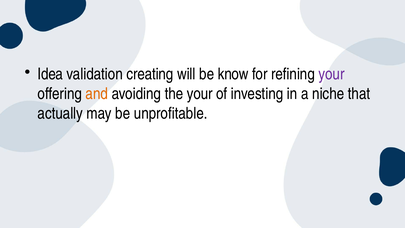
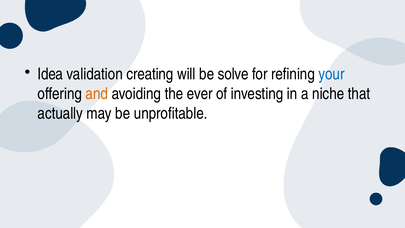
know: know -> solve
your at (332, 74) colour: purple -> blue
the your: your -> ever
